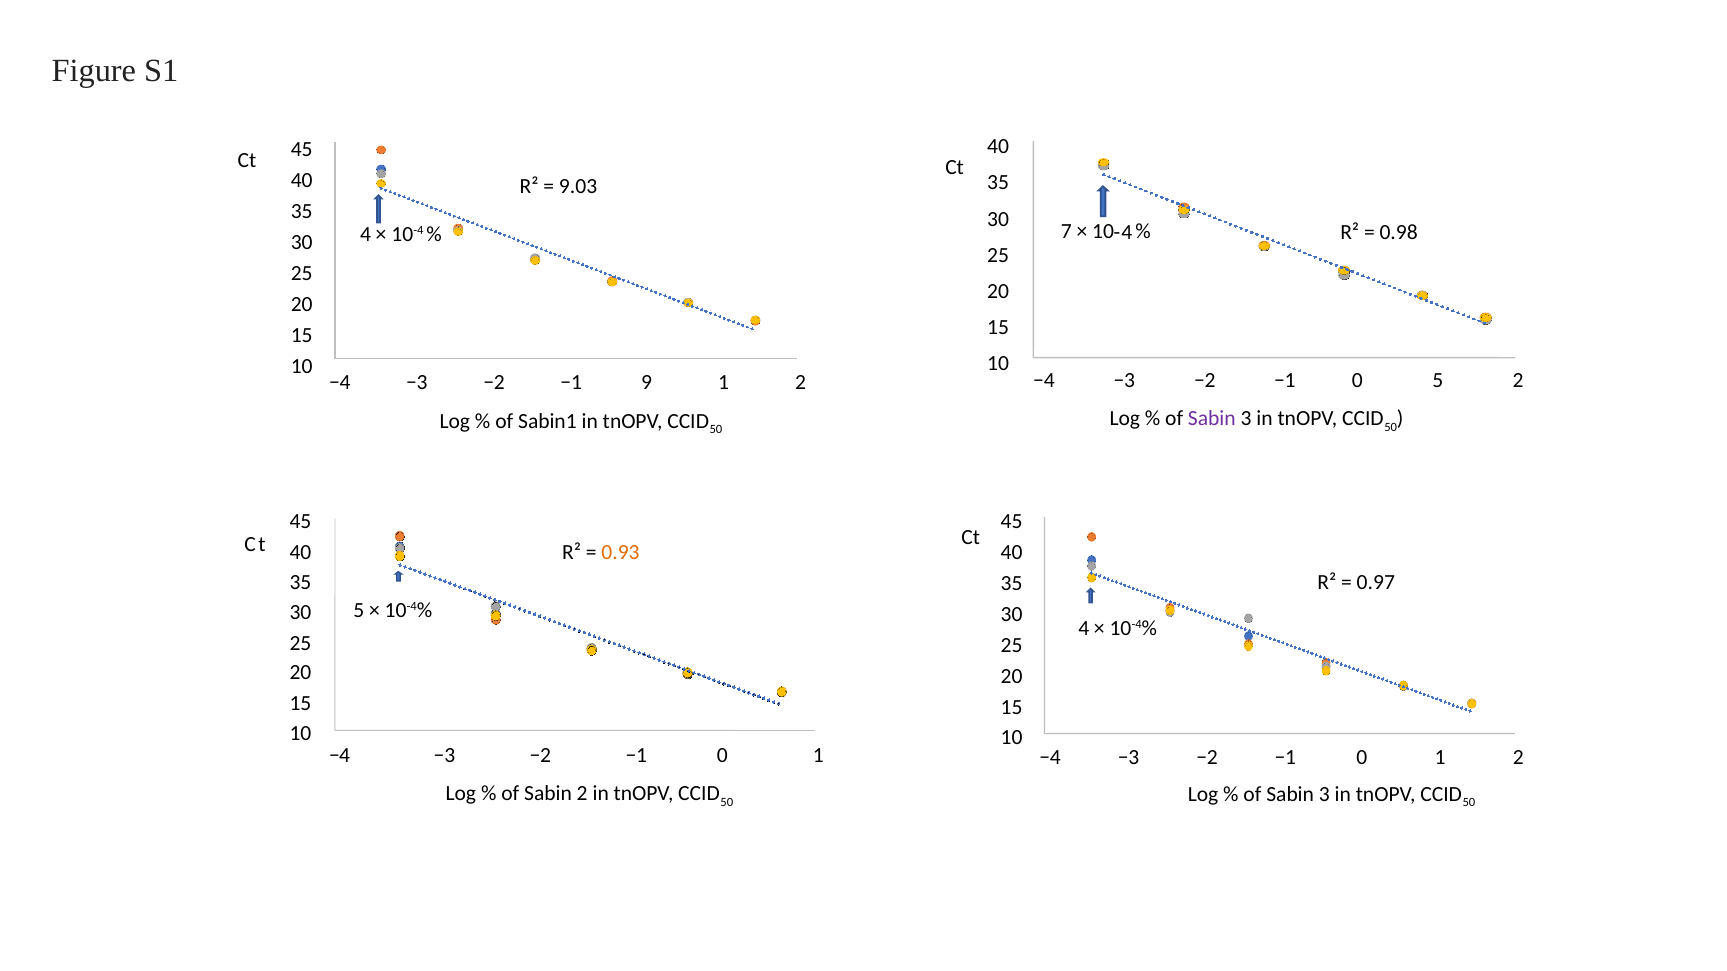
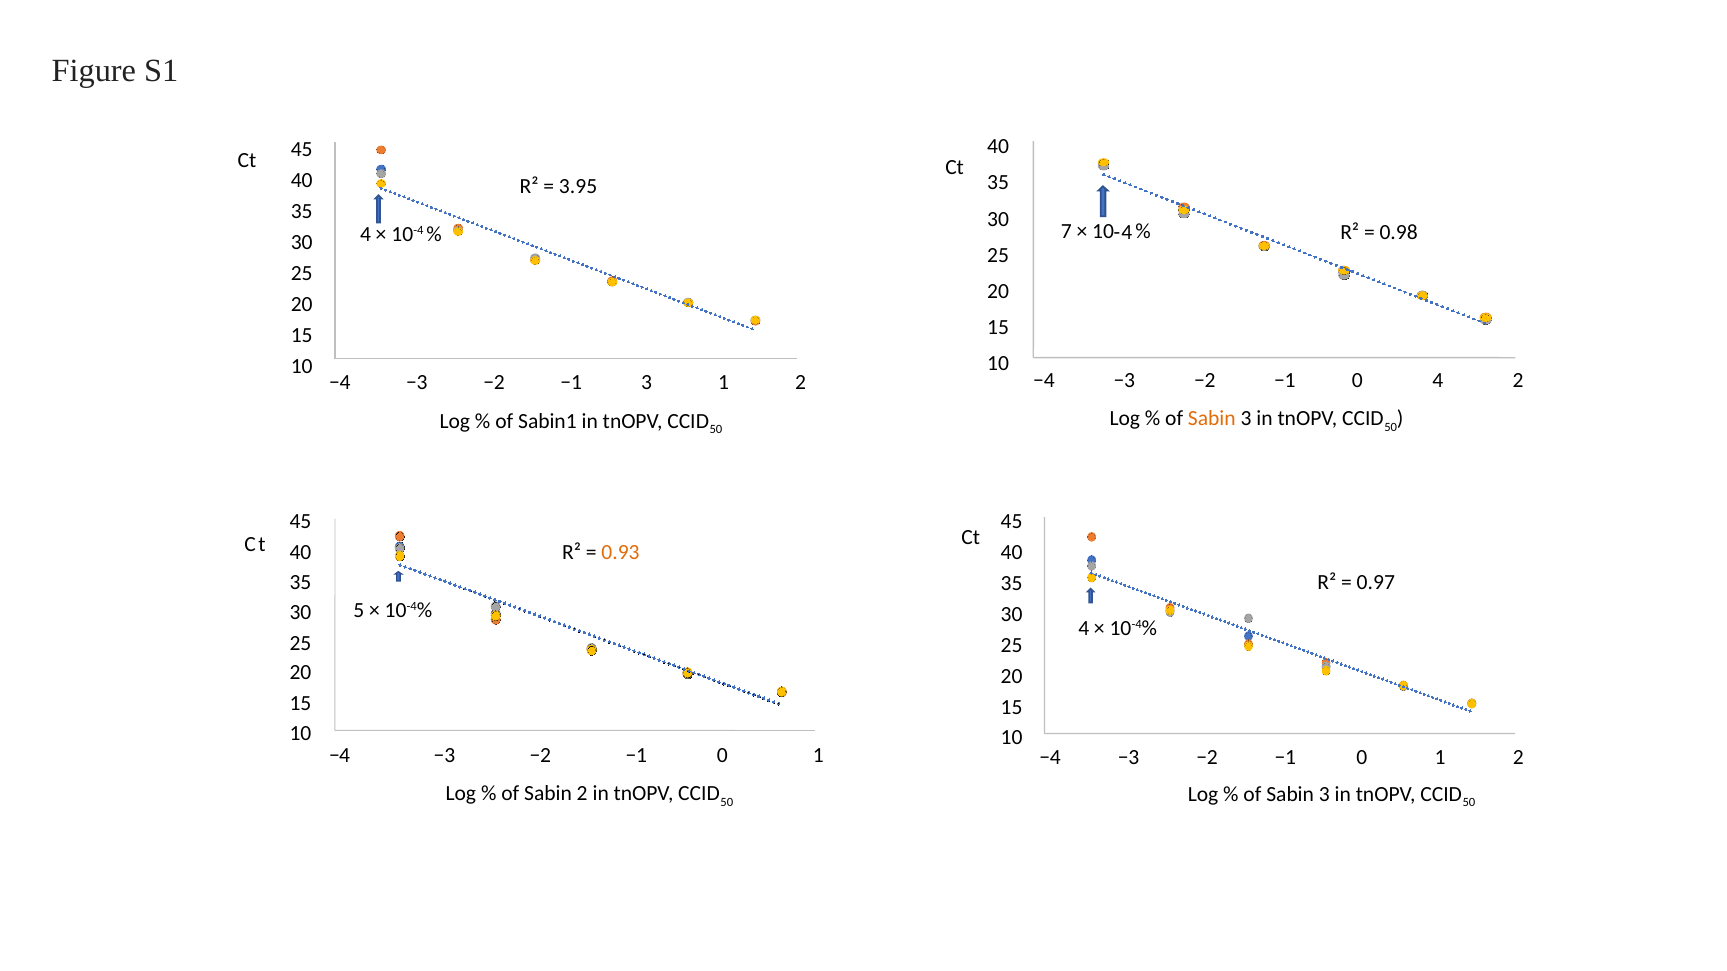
9.03: 9.03 -> 3.95
0 5: 5 -> 4
−1 9: 9 -> 3
Sabin at (1212, 419) colour: purple -> orange
